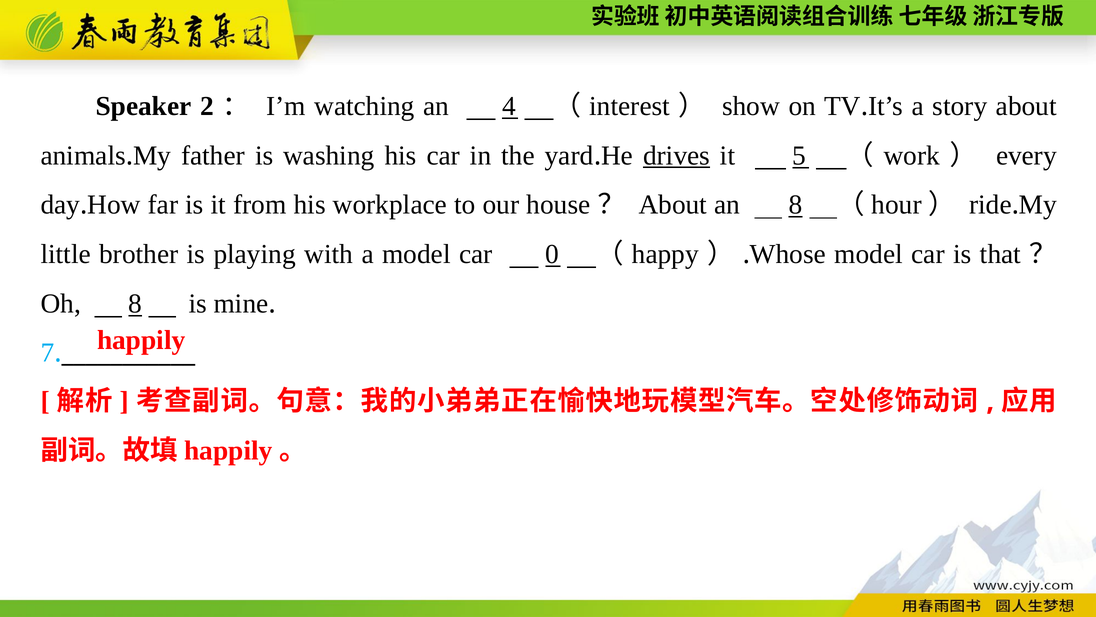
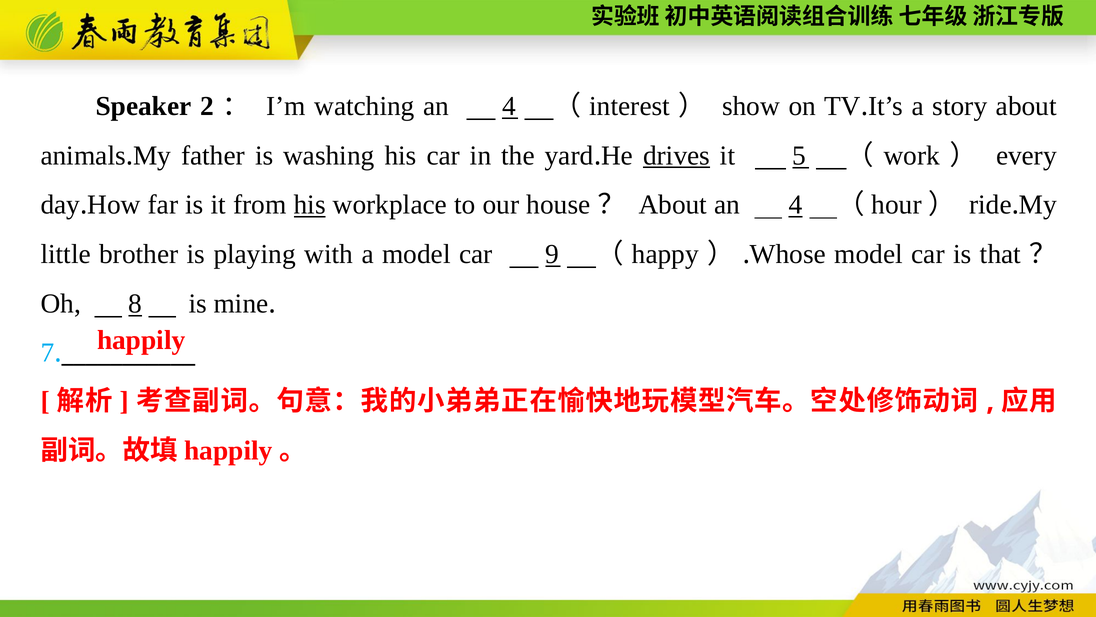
his at (310, 205) underline: none -> present
About an 8: 8 -> 4
0: 0 -> 9
